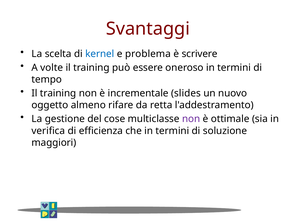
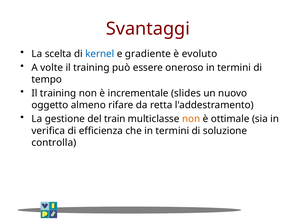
problema: problema -> gradiente
scrivere: scrivere -> evoluto
cose: cose -> train
non at (191, 119) colour: purple -> orange
maggiori: maggiori -> controlla
